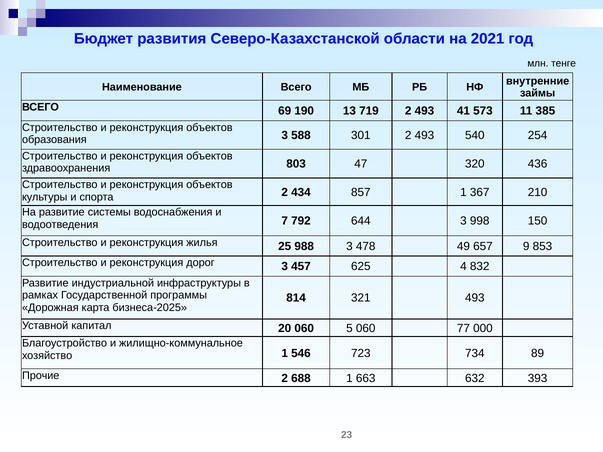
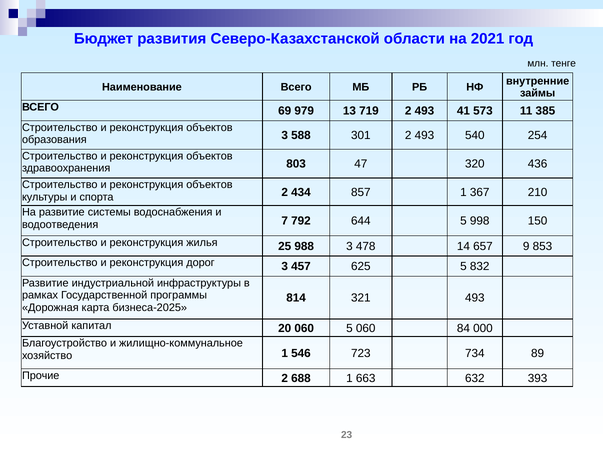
190: 190 -> 979
644 3: 3 -> 5
49: 49 -> 14
625 4: 4 -> 5
77: 77 -> 84
